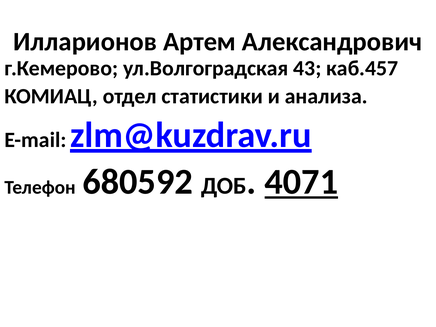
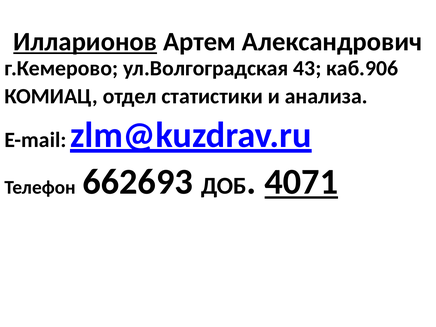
Илларионов underline: none -> present
каб.457: каб.457 -> каб.906
680592: 680592 -> 662693
